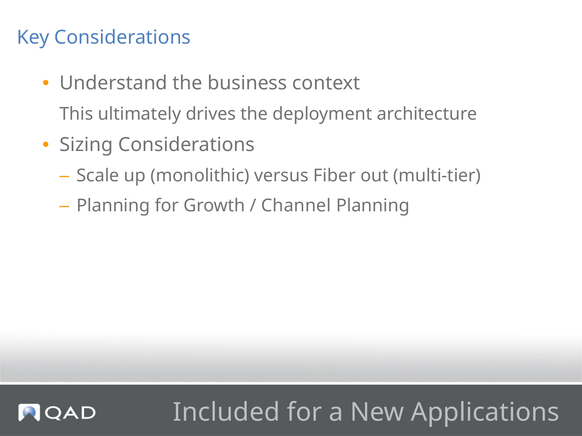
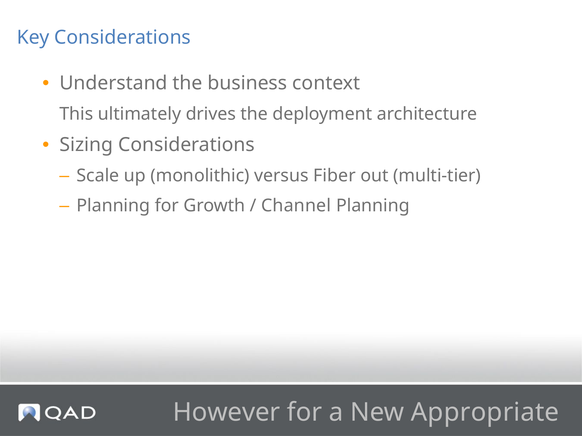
Included: Included -> However
Applications: Applications -> Appropriate
